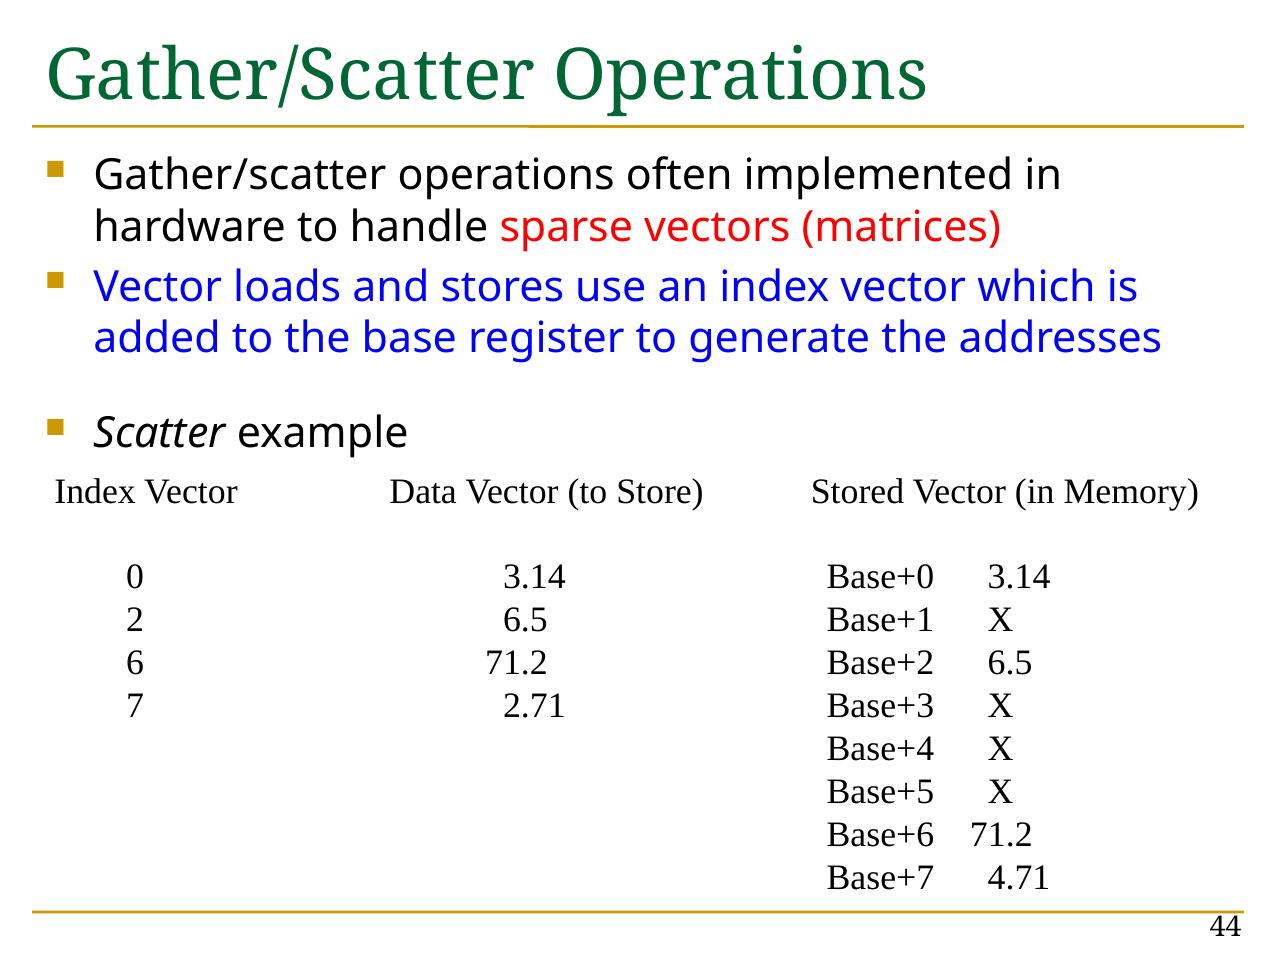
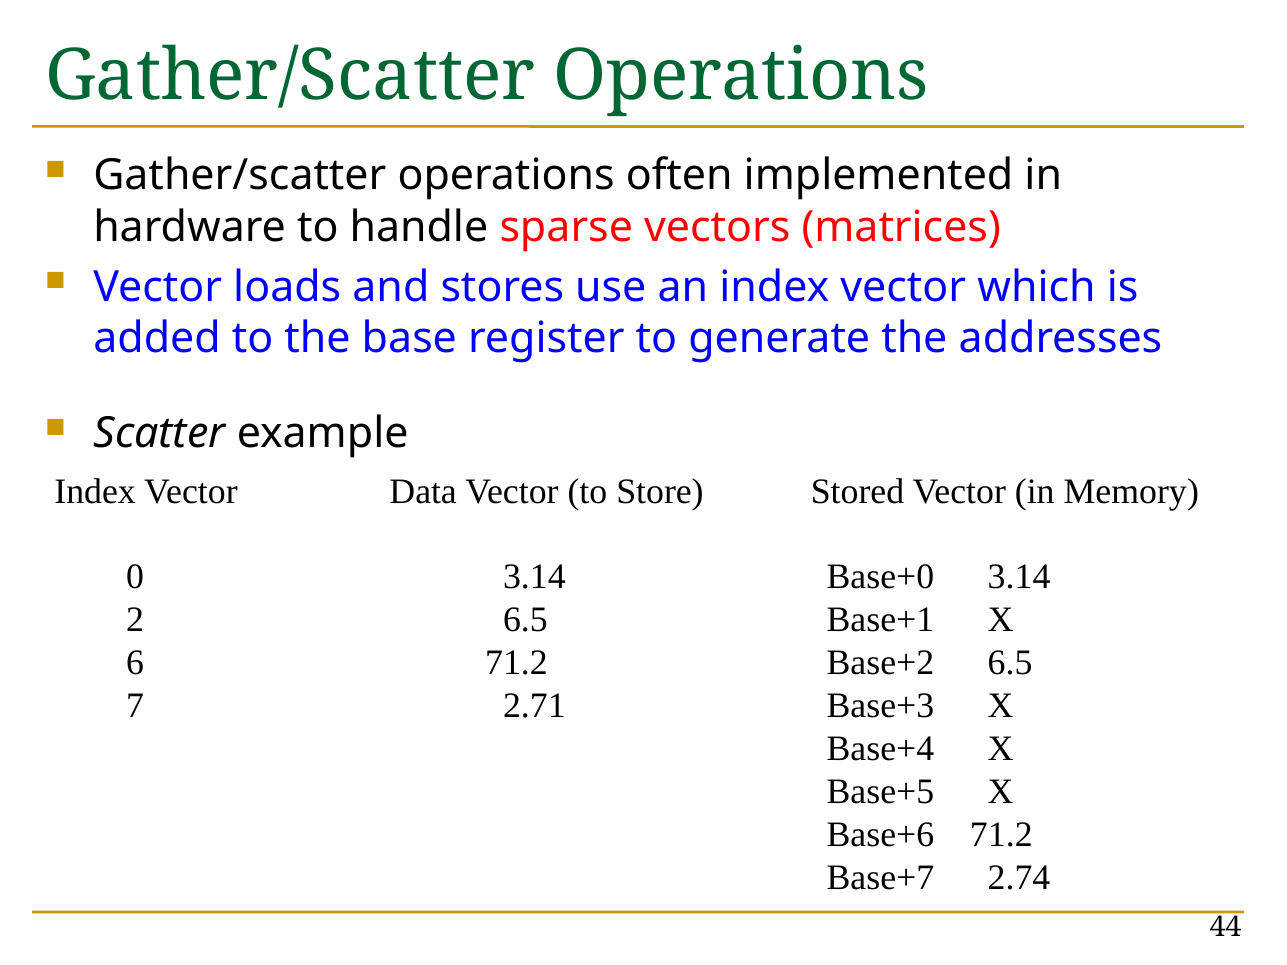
4.71: 4.71 -> 2.74
